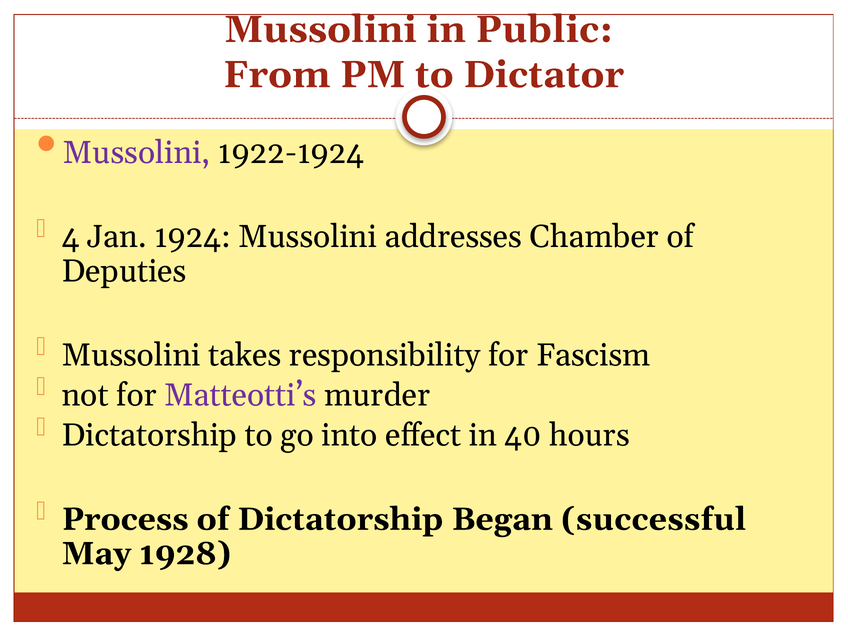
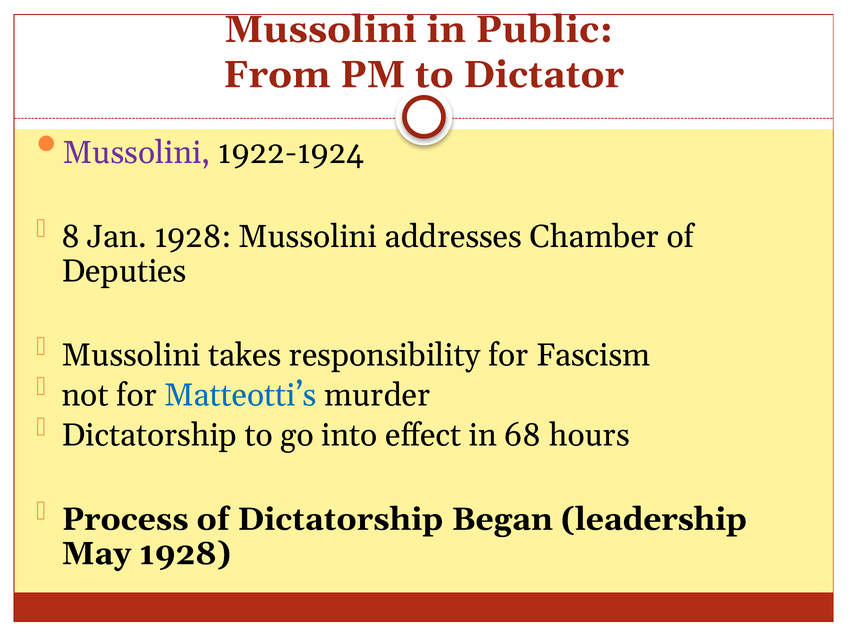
4: 4 -> 8
Jan 1924: 1924 -> 1928
Matteotti’s colour: purple -> blue
40: 40 -> 68
successful: successful -> leadership
